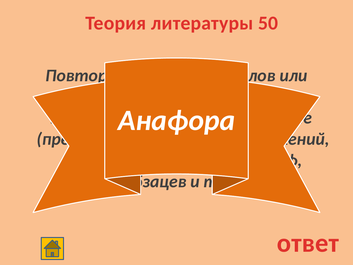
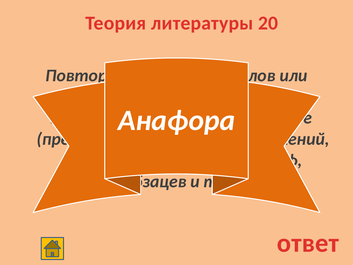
50: 50 -> 20
